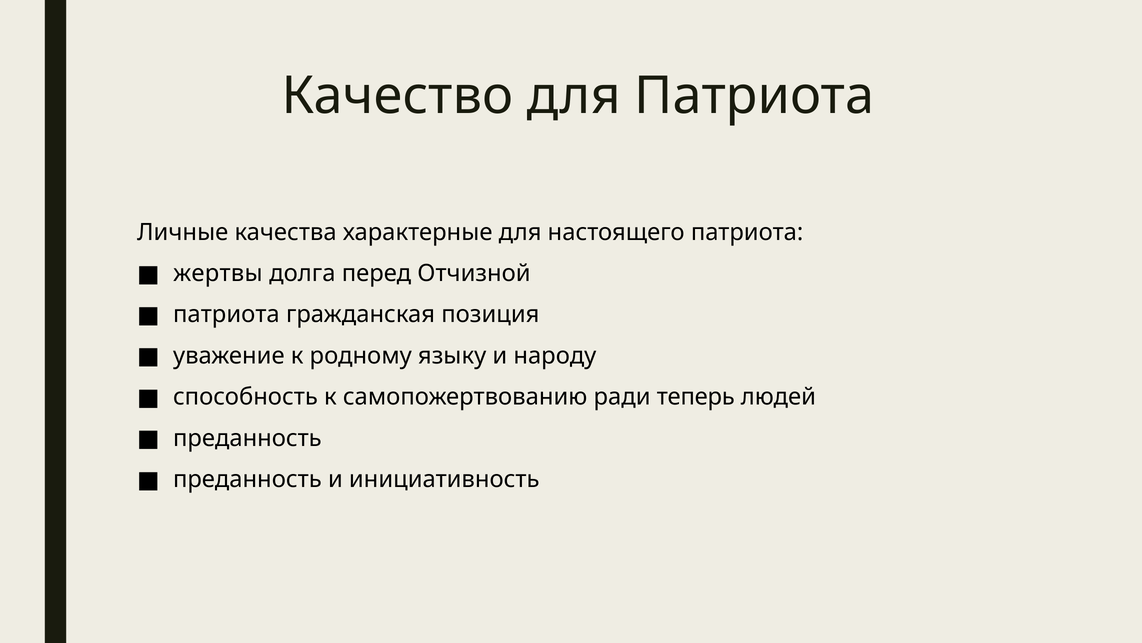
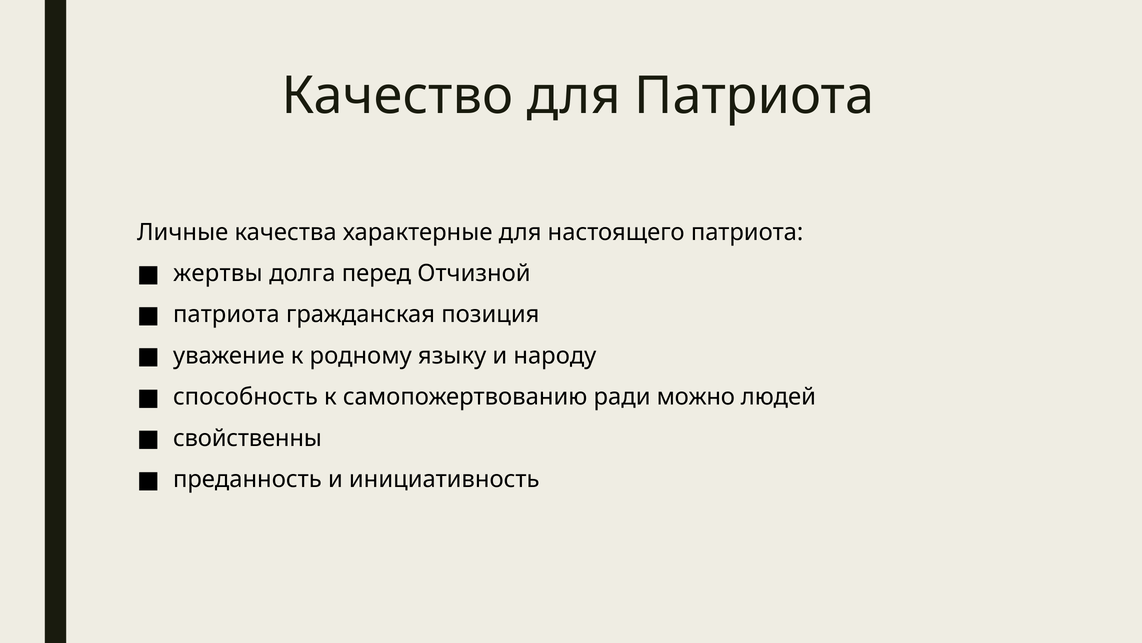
теперь: теперь -> можно
преданность at (247, 438): преданность -> свойственны
